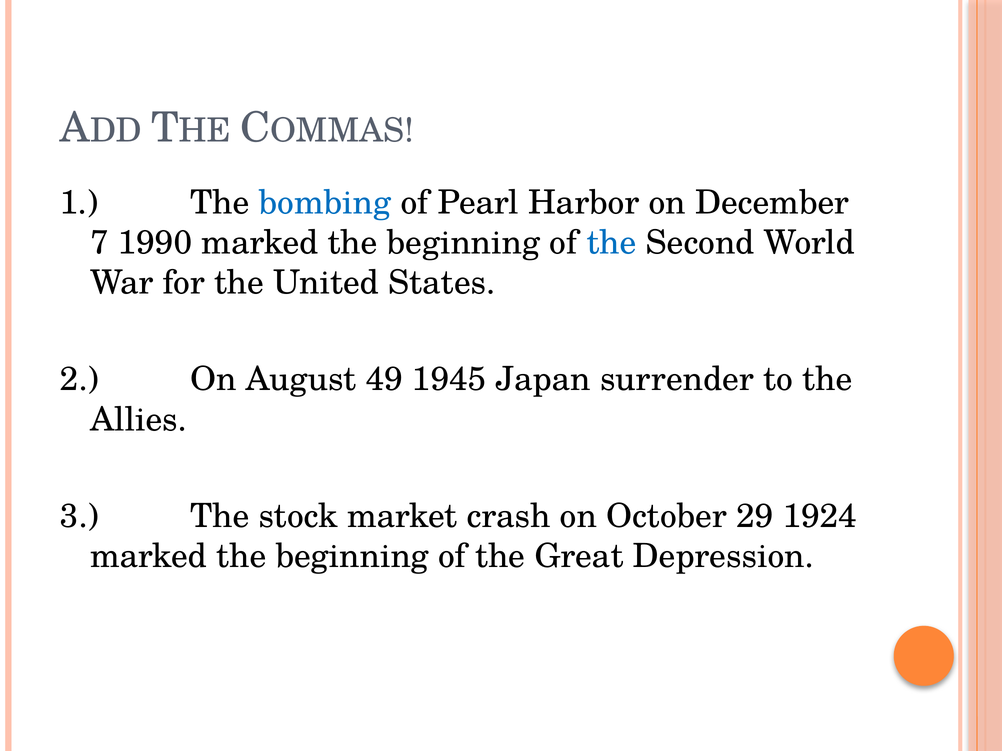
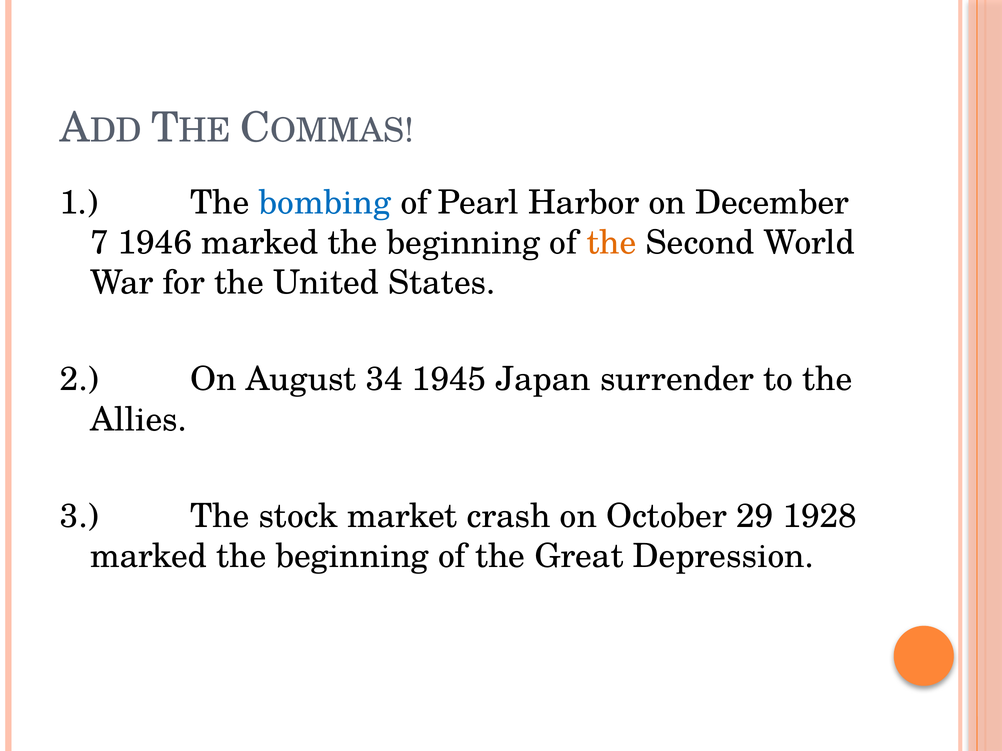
1990: 1990 -> 1946
the at (612, 243) colour: blue -> orange
49: 49 -> 34
1924: 1924 -> 1928
